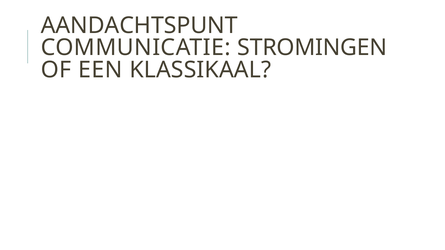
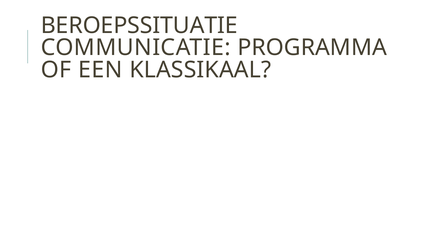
AANDACHTSPUNT: AANDACHTSPUNT -> BEROEPSSITUATIE
STROMINGEN: STROMINGEN -> PROGRAMMA
